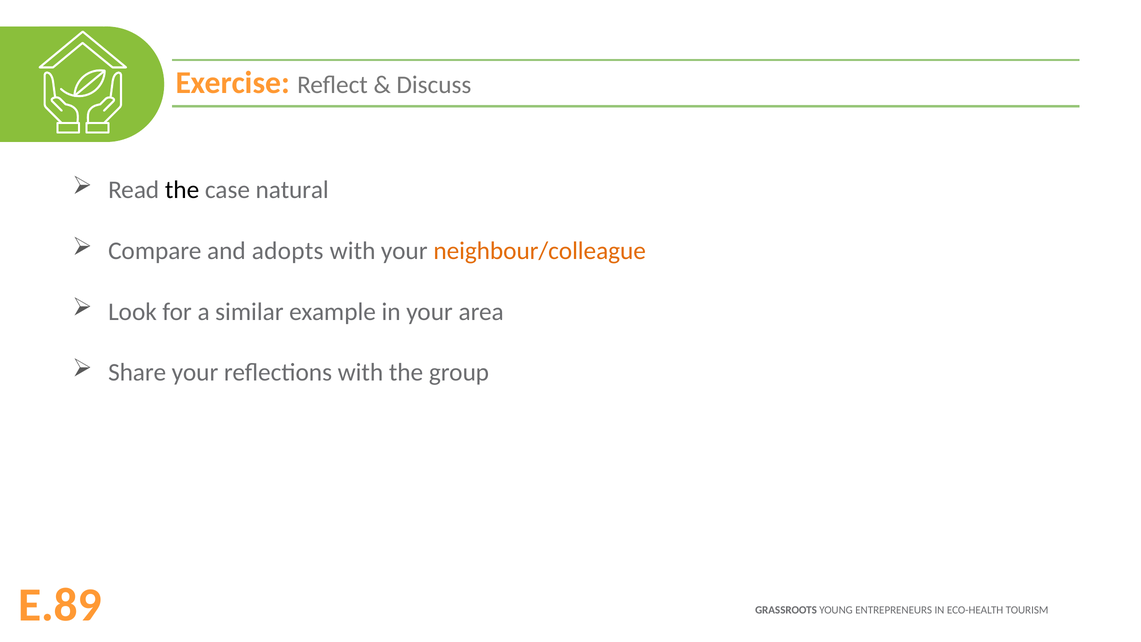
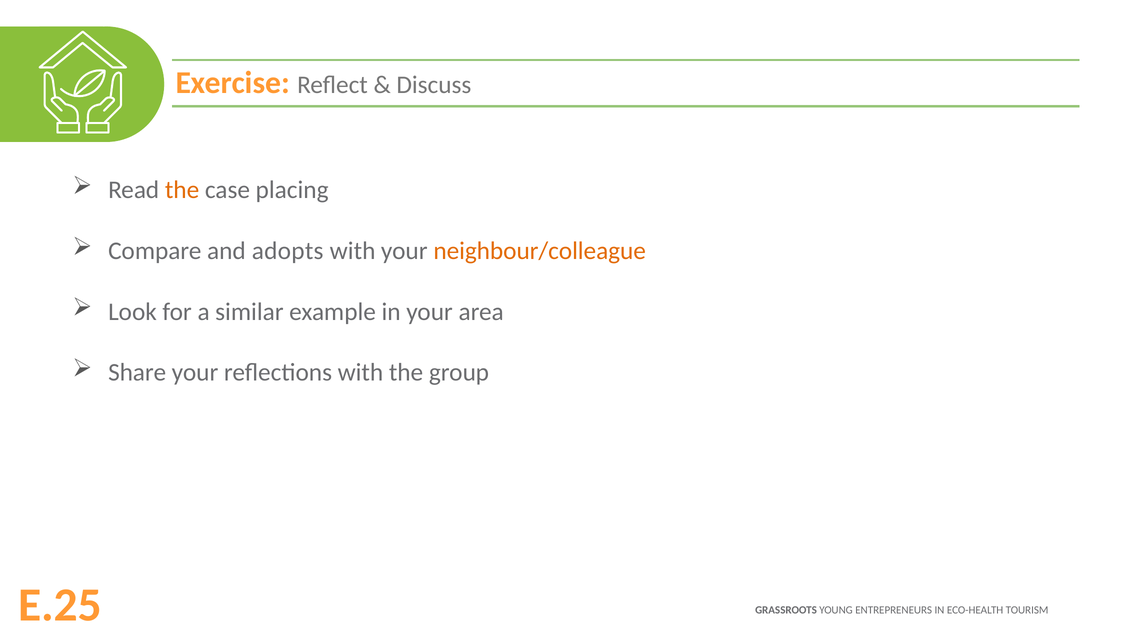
the at (182, 190) colour: black -> orange
natural: natural -> placing
E.89: E.89 -> E.25
